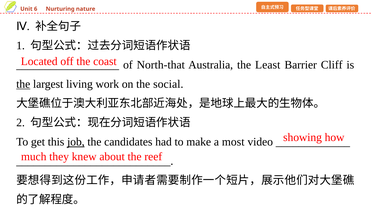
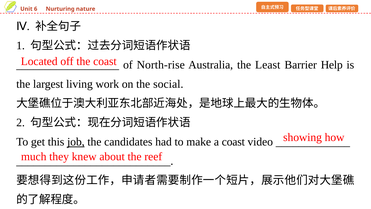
North-that: North-that -> North-rise
Cliff: Cliff -> Help
the at (23, 84) underline: present -> none
a most: most -> coast
